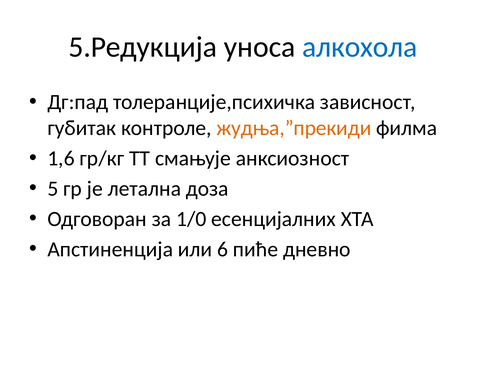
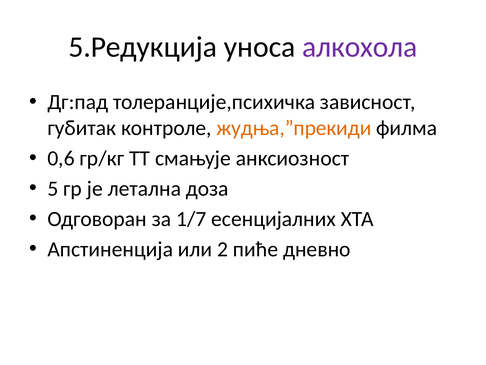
алкохола colour: blue -> purple
1,6: 1,6 -> 0,6
1/0: 1/0 -> 1/7
6: 6 -> 2
